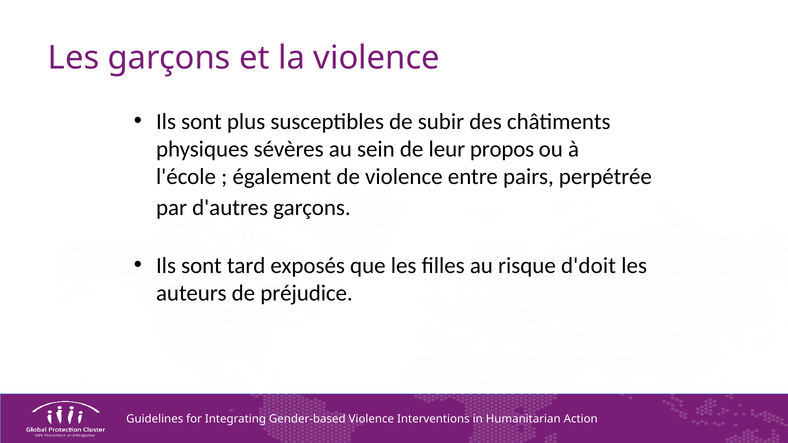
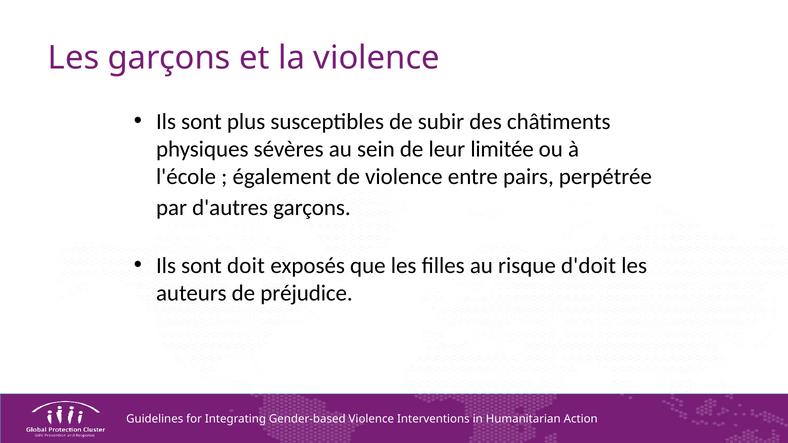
propos: propos -> limitée
tard: tard -> doit
